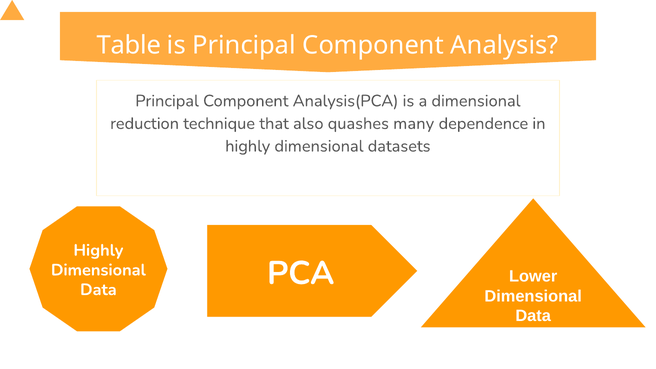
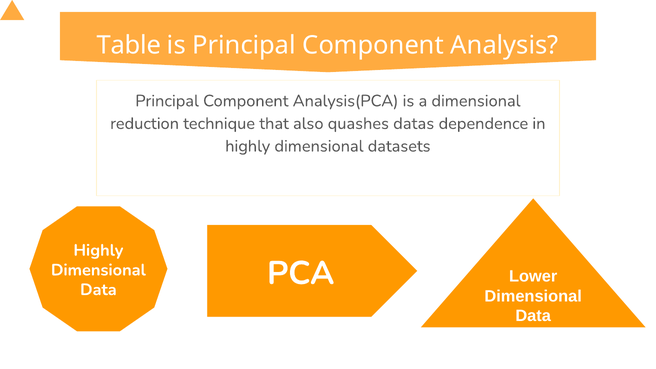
many: many -> datas
